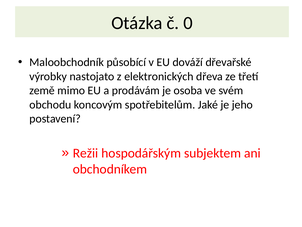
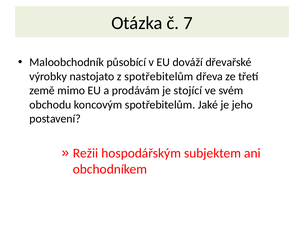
0: 0 -> 7
z elektronických: elektronických -> spotřebitelům
osoba: osoba -> stojící
